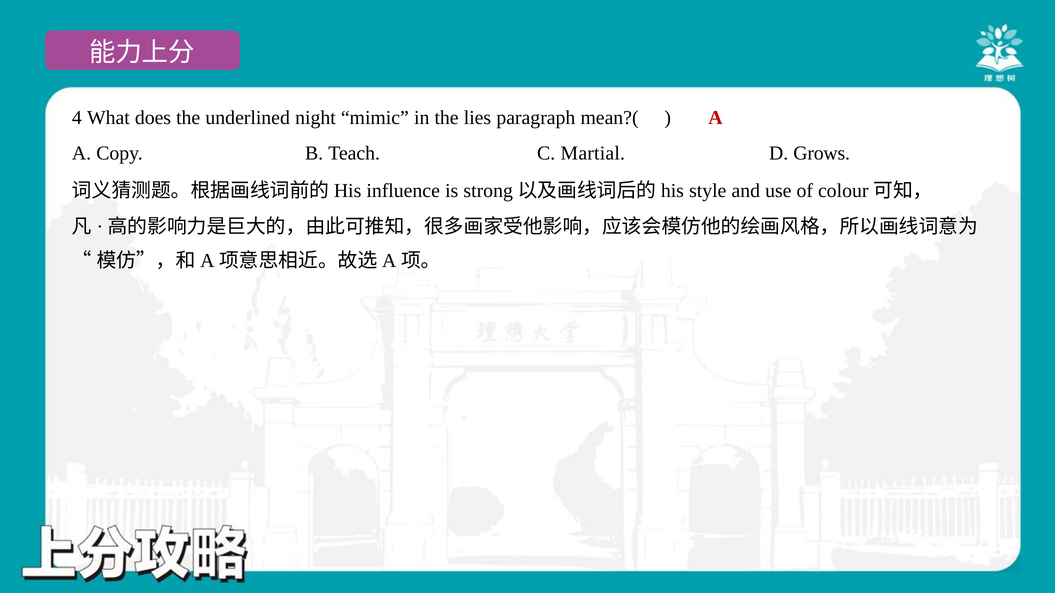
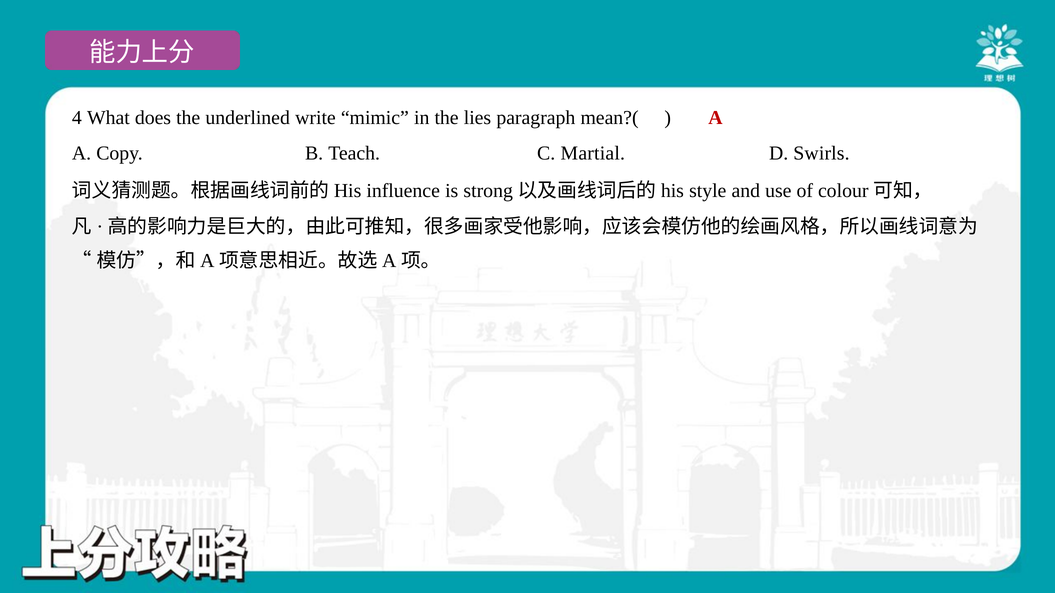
night: night -> write
Grows: Grows -> Swirls
